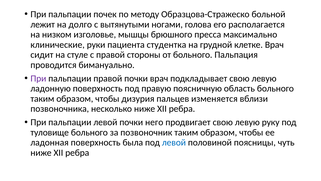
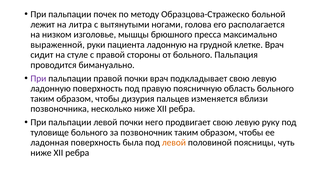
долго: долго -> литра
клинические: клинические -> выраженной
пациента студентка: студентка -> ладонную
левой at (174, 142) colour: blue -> orange
